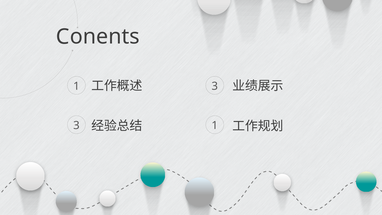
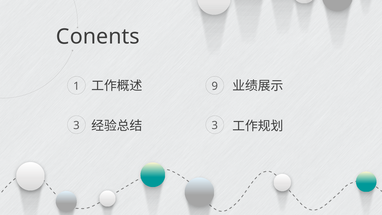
3 at (215, 86): 3 -> 9
1 at (215, 125): 1 -> 3
